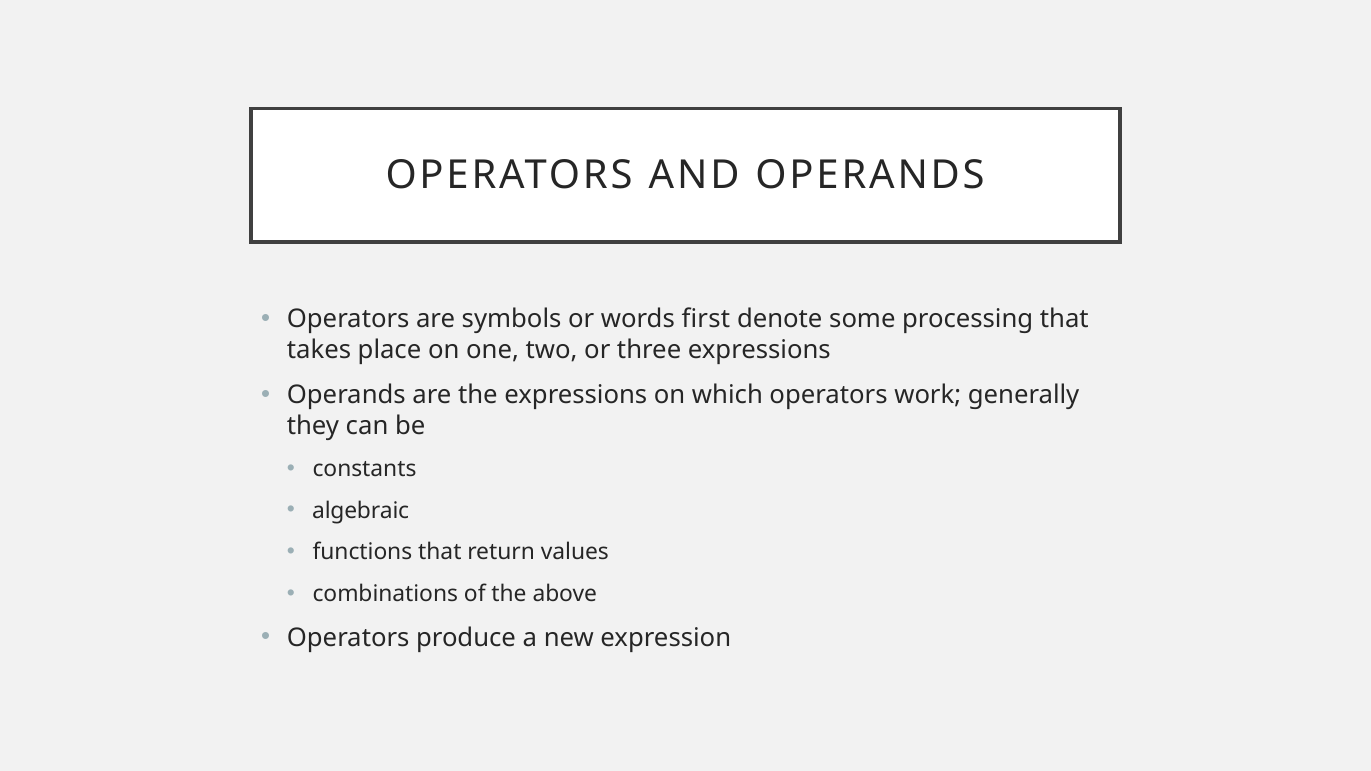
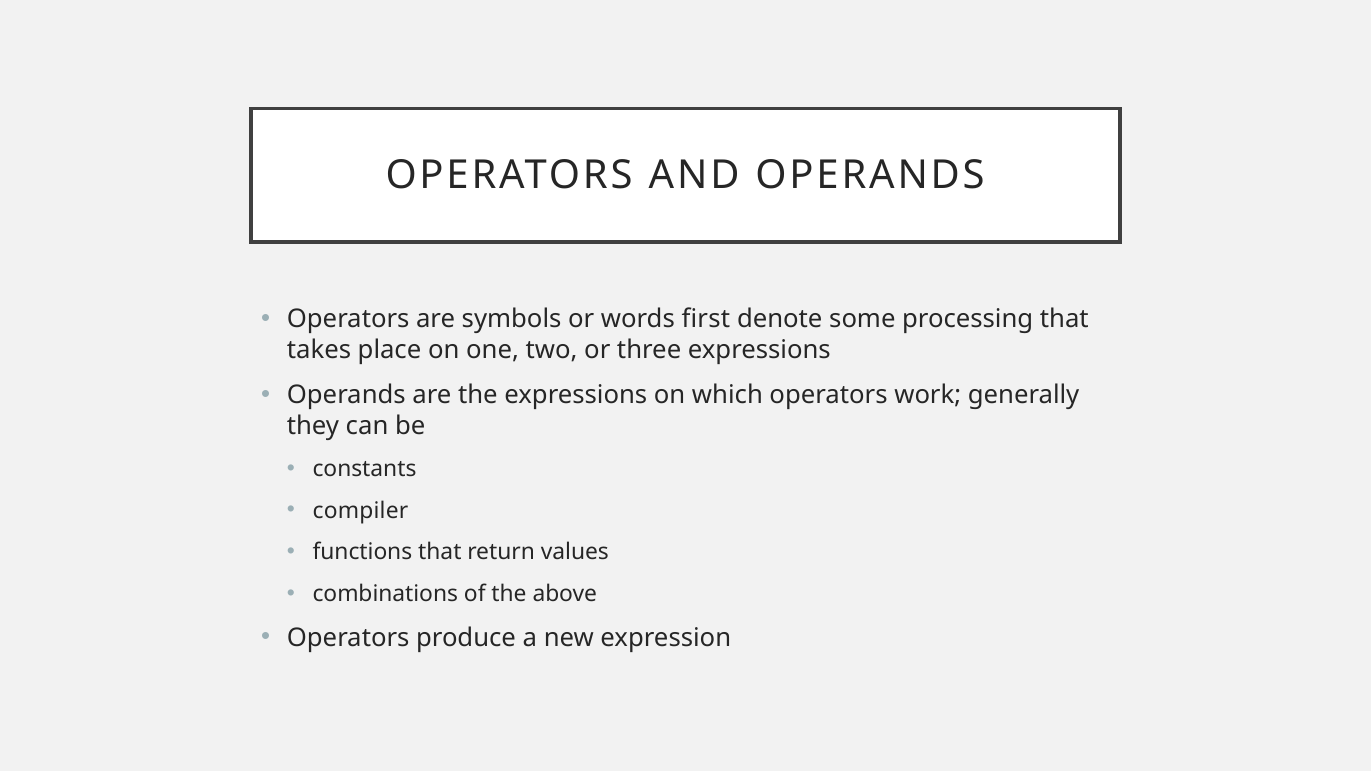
algebraic: algebraic -> compiler
